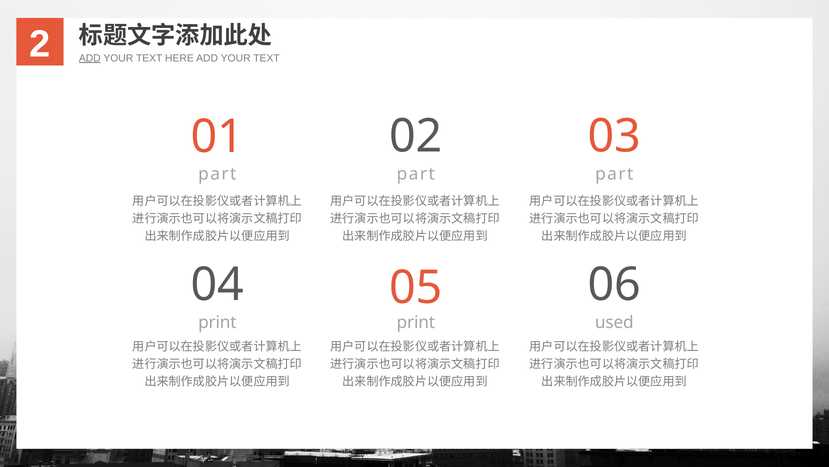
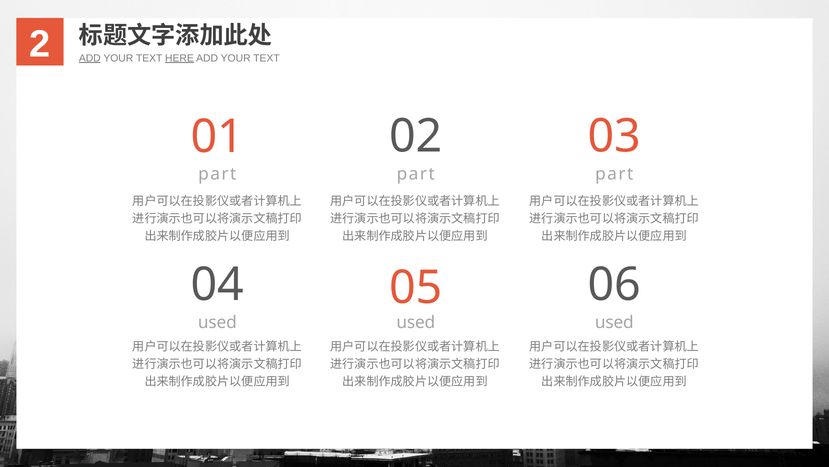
HERE underline: none -> present
print at (217, 322): print -> used
print at (416, 322): print -> used
